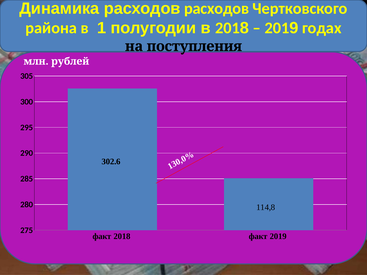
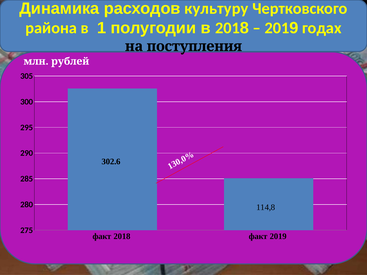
расходов расходов: расходов -> культуру
